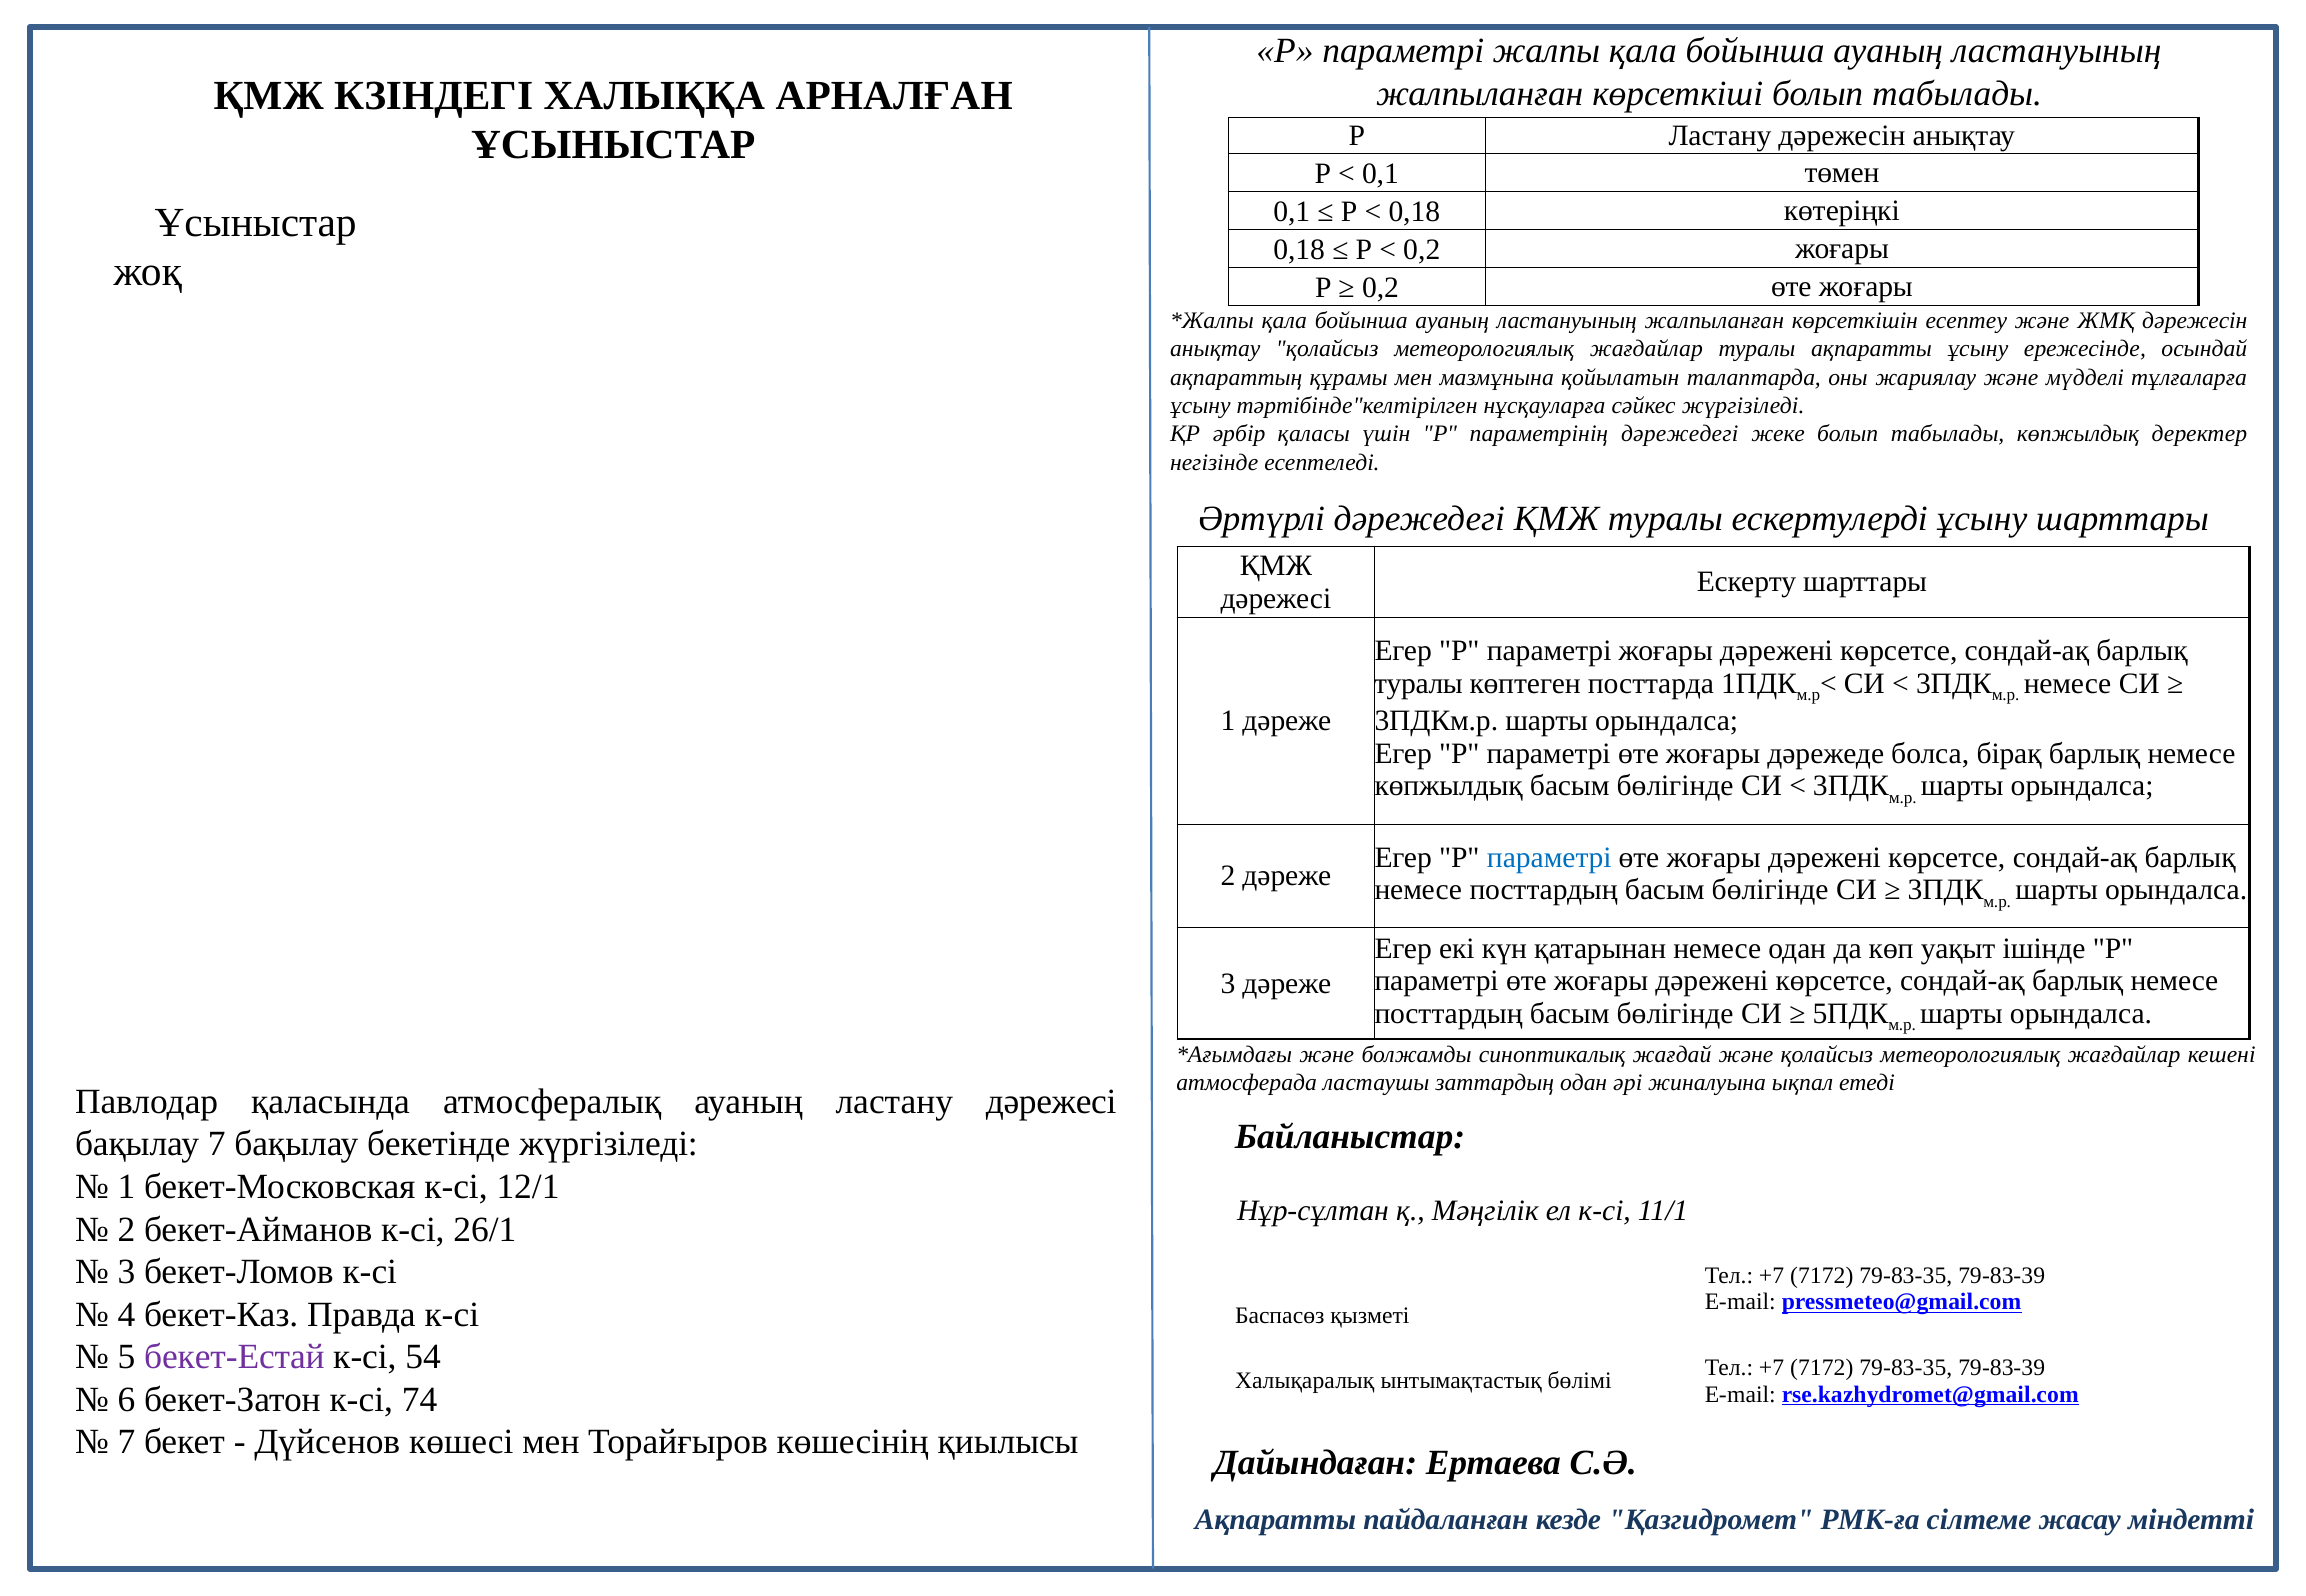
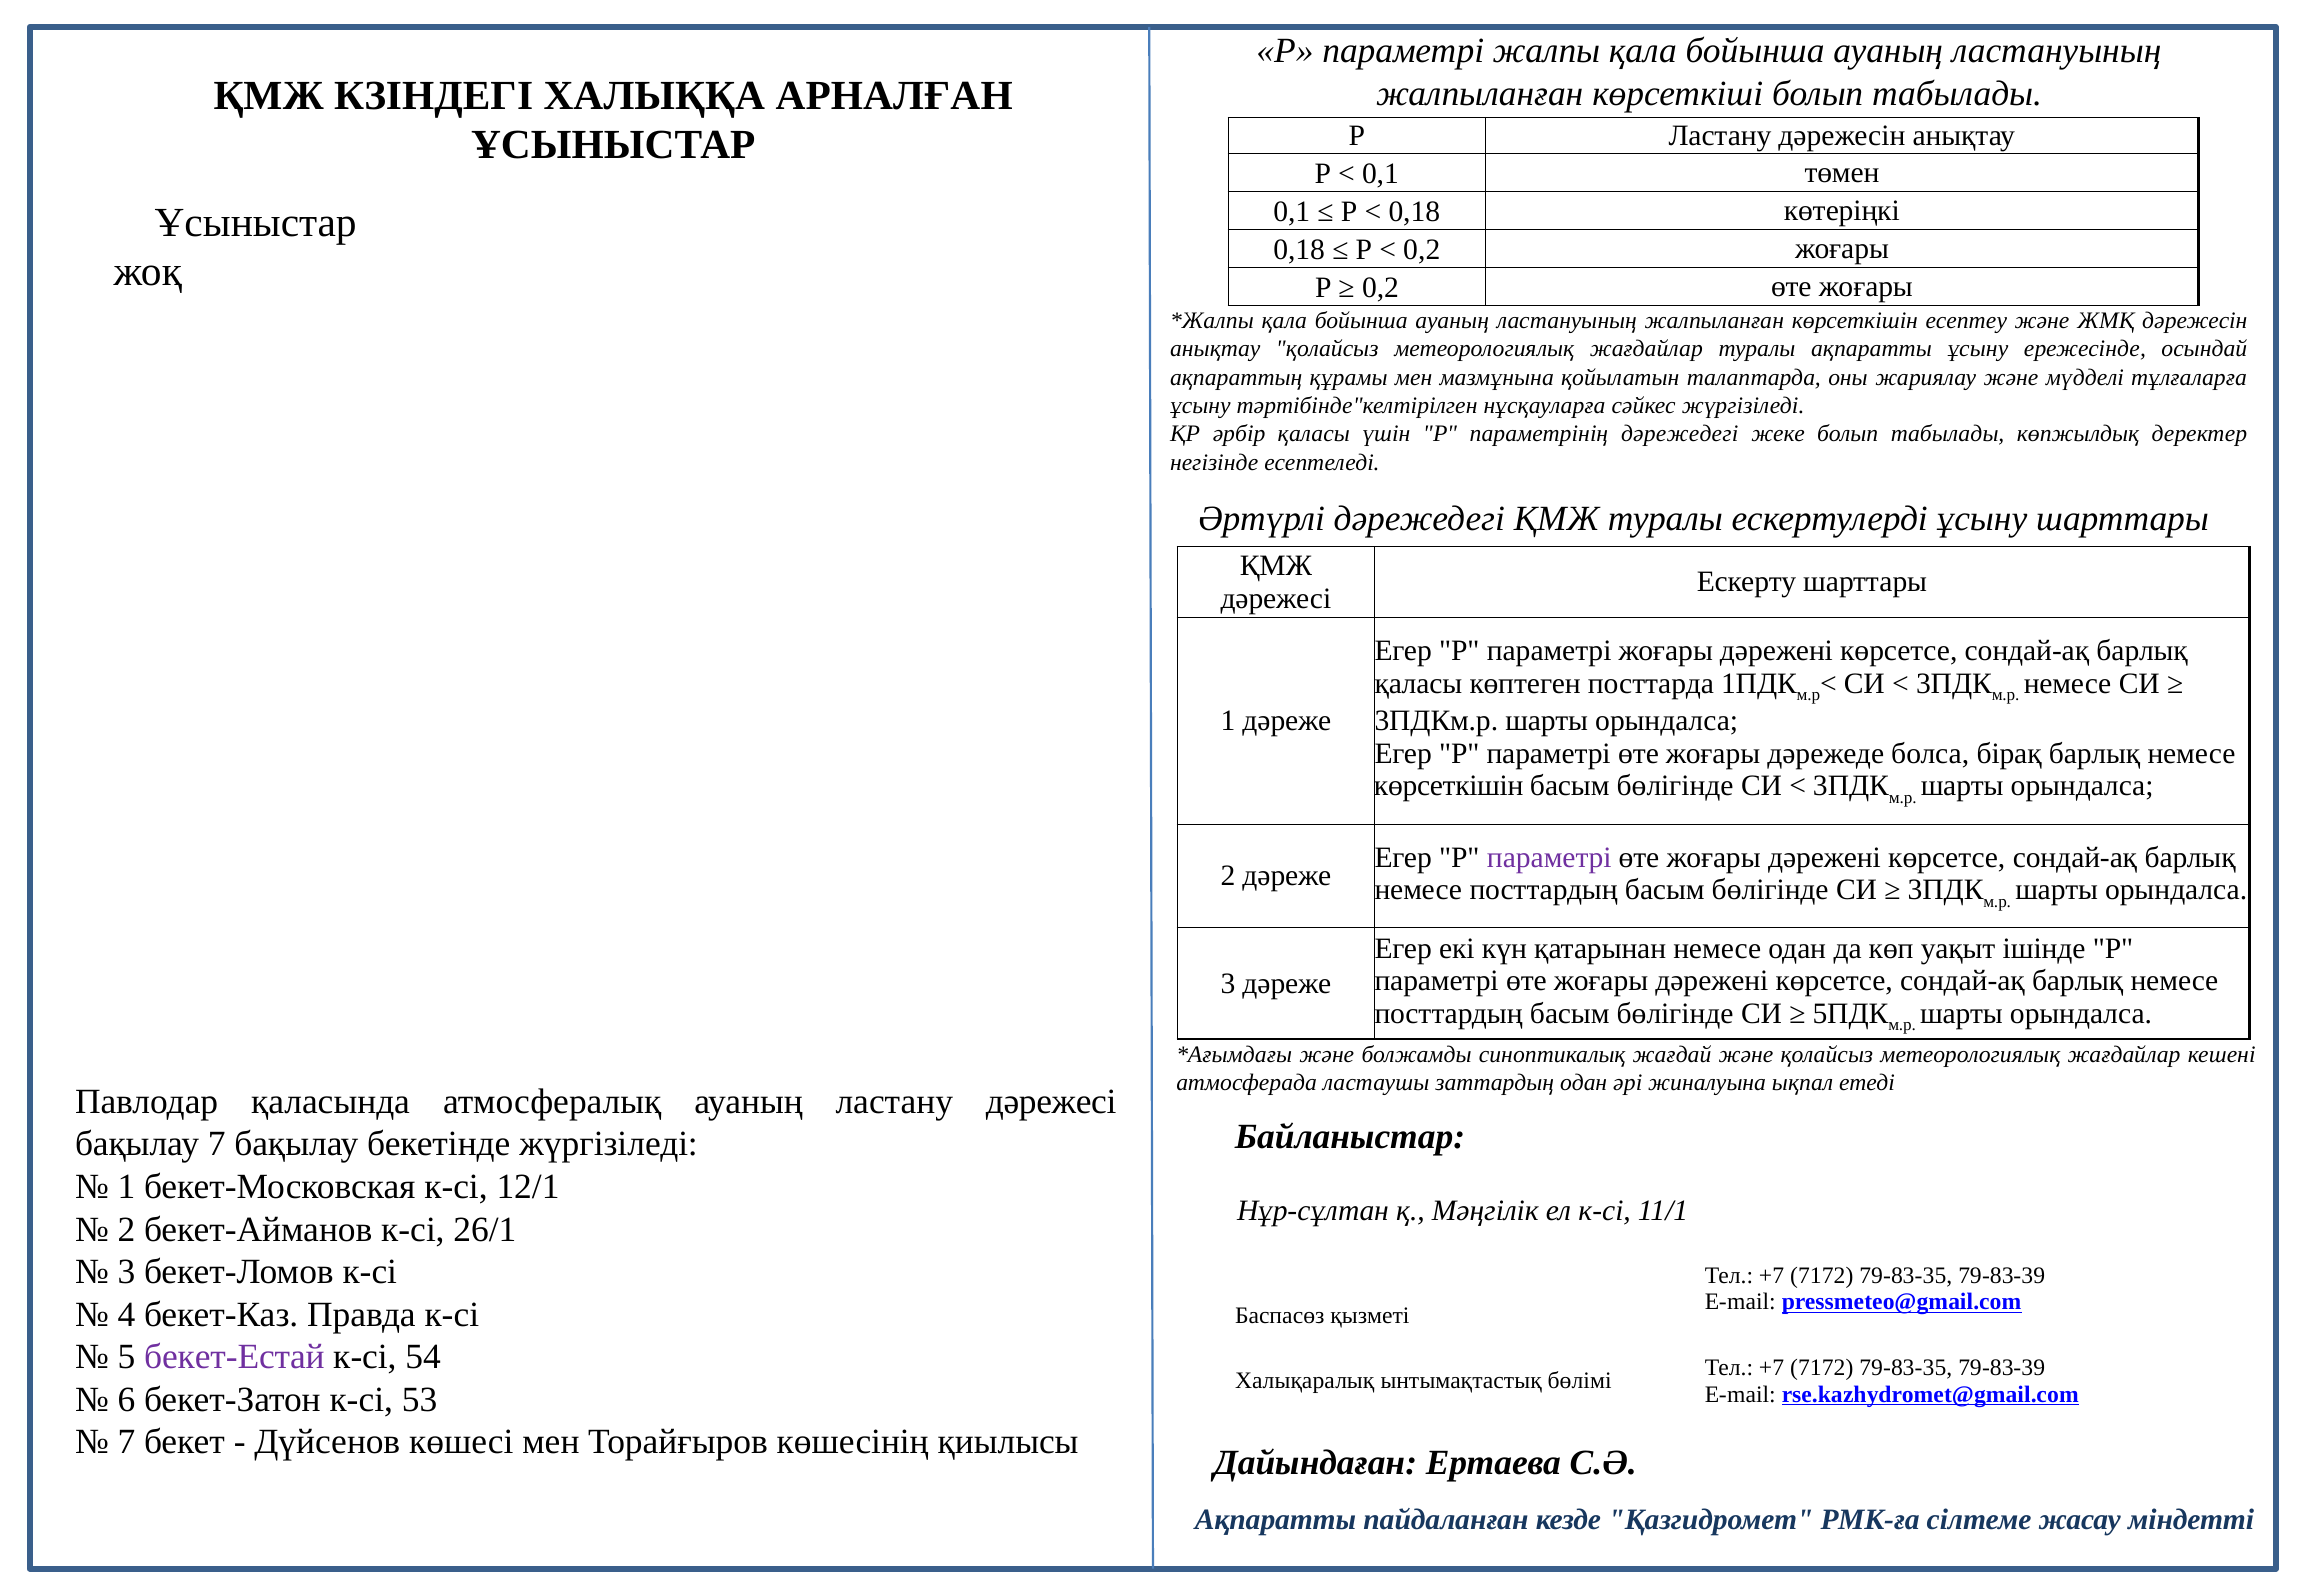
туралы at (1418, 684): туралы -> қаласы
көпжылдық at (1449, 786): көпжылдық -> көрсеткішін
параметрі at (1549, 858) colour: blue -> purple
74: 74 -> 53
